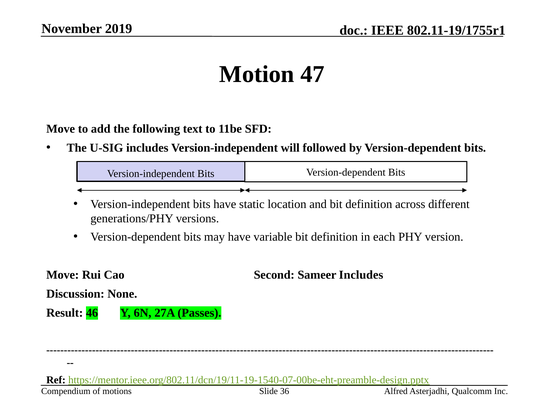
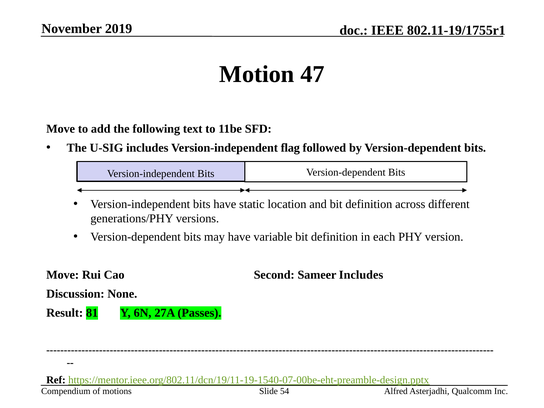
will: will -> flag
46: 46 -> 81
36: 36 -> 54
